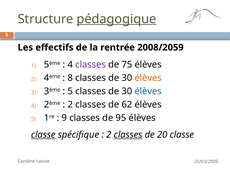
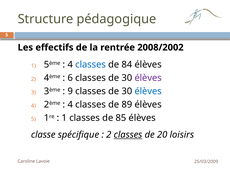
pédagogique underline: present -> none
2008/2059: 2008/2059 -> 2008/2002
classes at (91, 65) colour: purple -> blue
75: 75 -> 84
8: 8 -> 6
élèves at (148, 78) colour: orange -> purple
5 at (70, 92): 5 -> 9
2 at (70, 105): 2 -> 4
62: 62 -> 89
9 at (64, 118): 9 -> 1
95: 95 -> 85
classe at (43, 135) underline: present -> none
20 classe: classe -> loisirs
